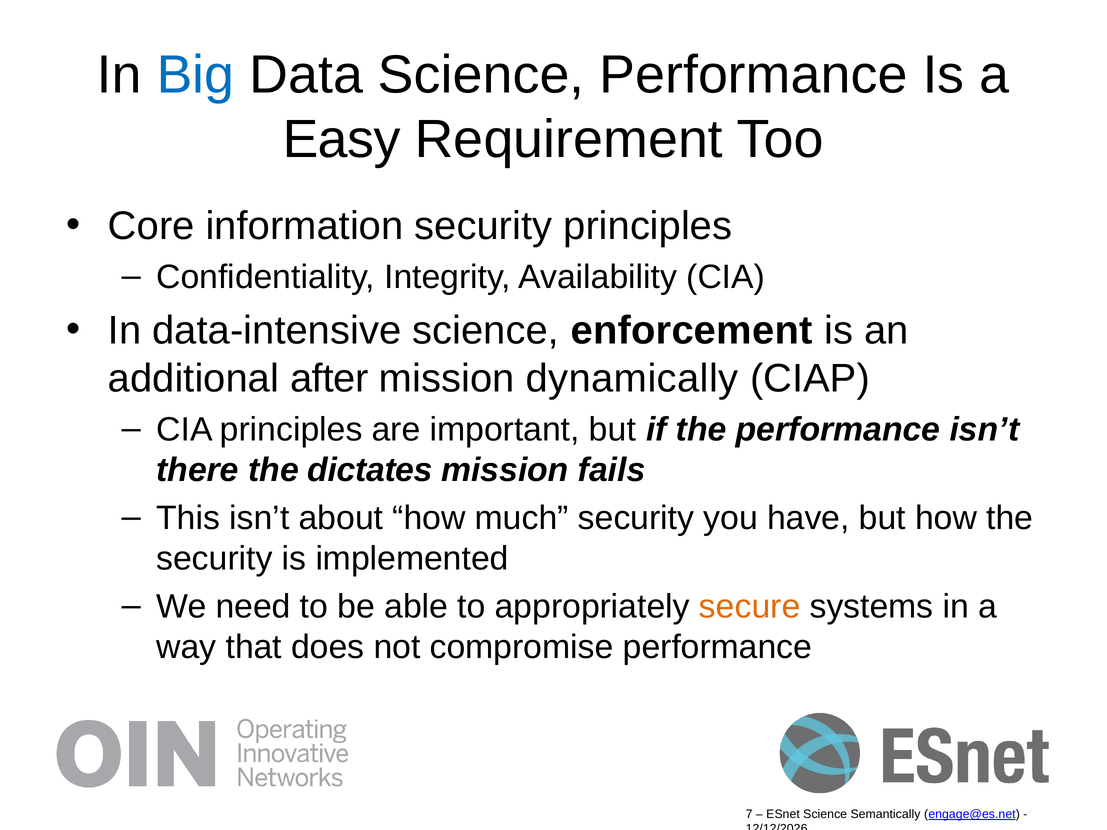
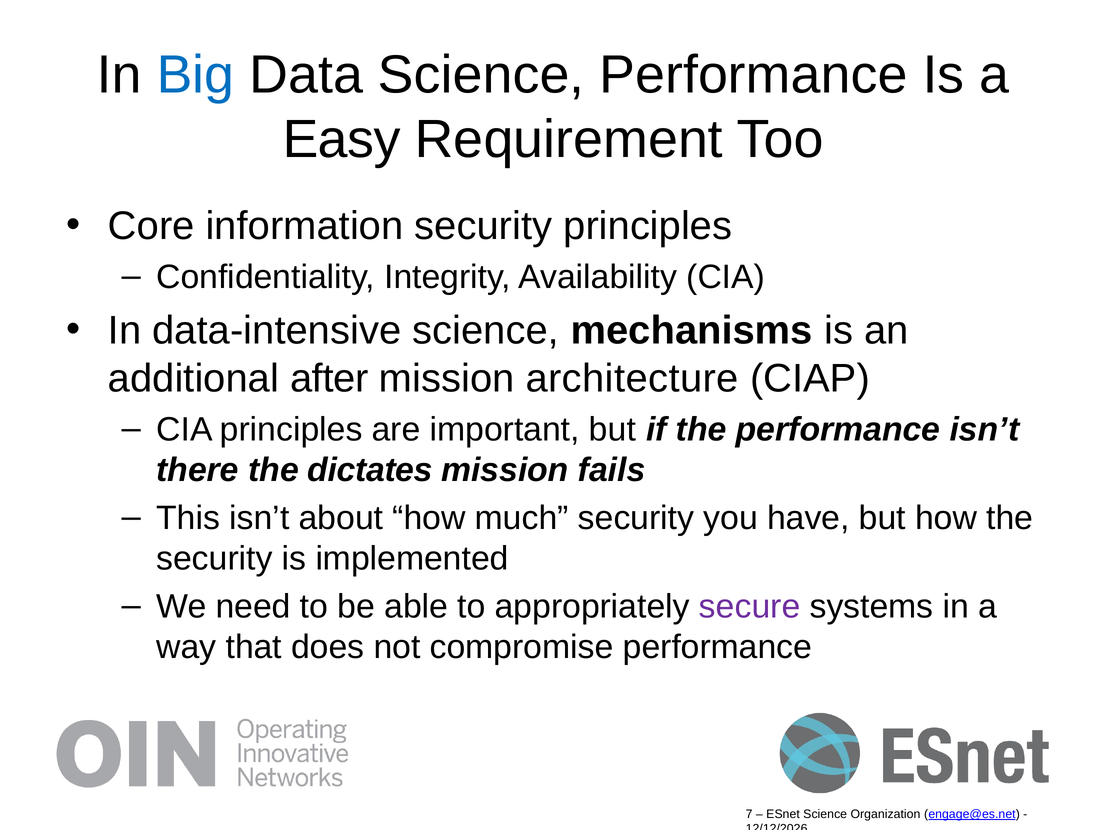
enforcement: enforcement -> mechanisms
dynamically: dynamically -> architecture
secure colour: orange -> purple
Semantically: Semantically -> Organization
